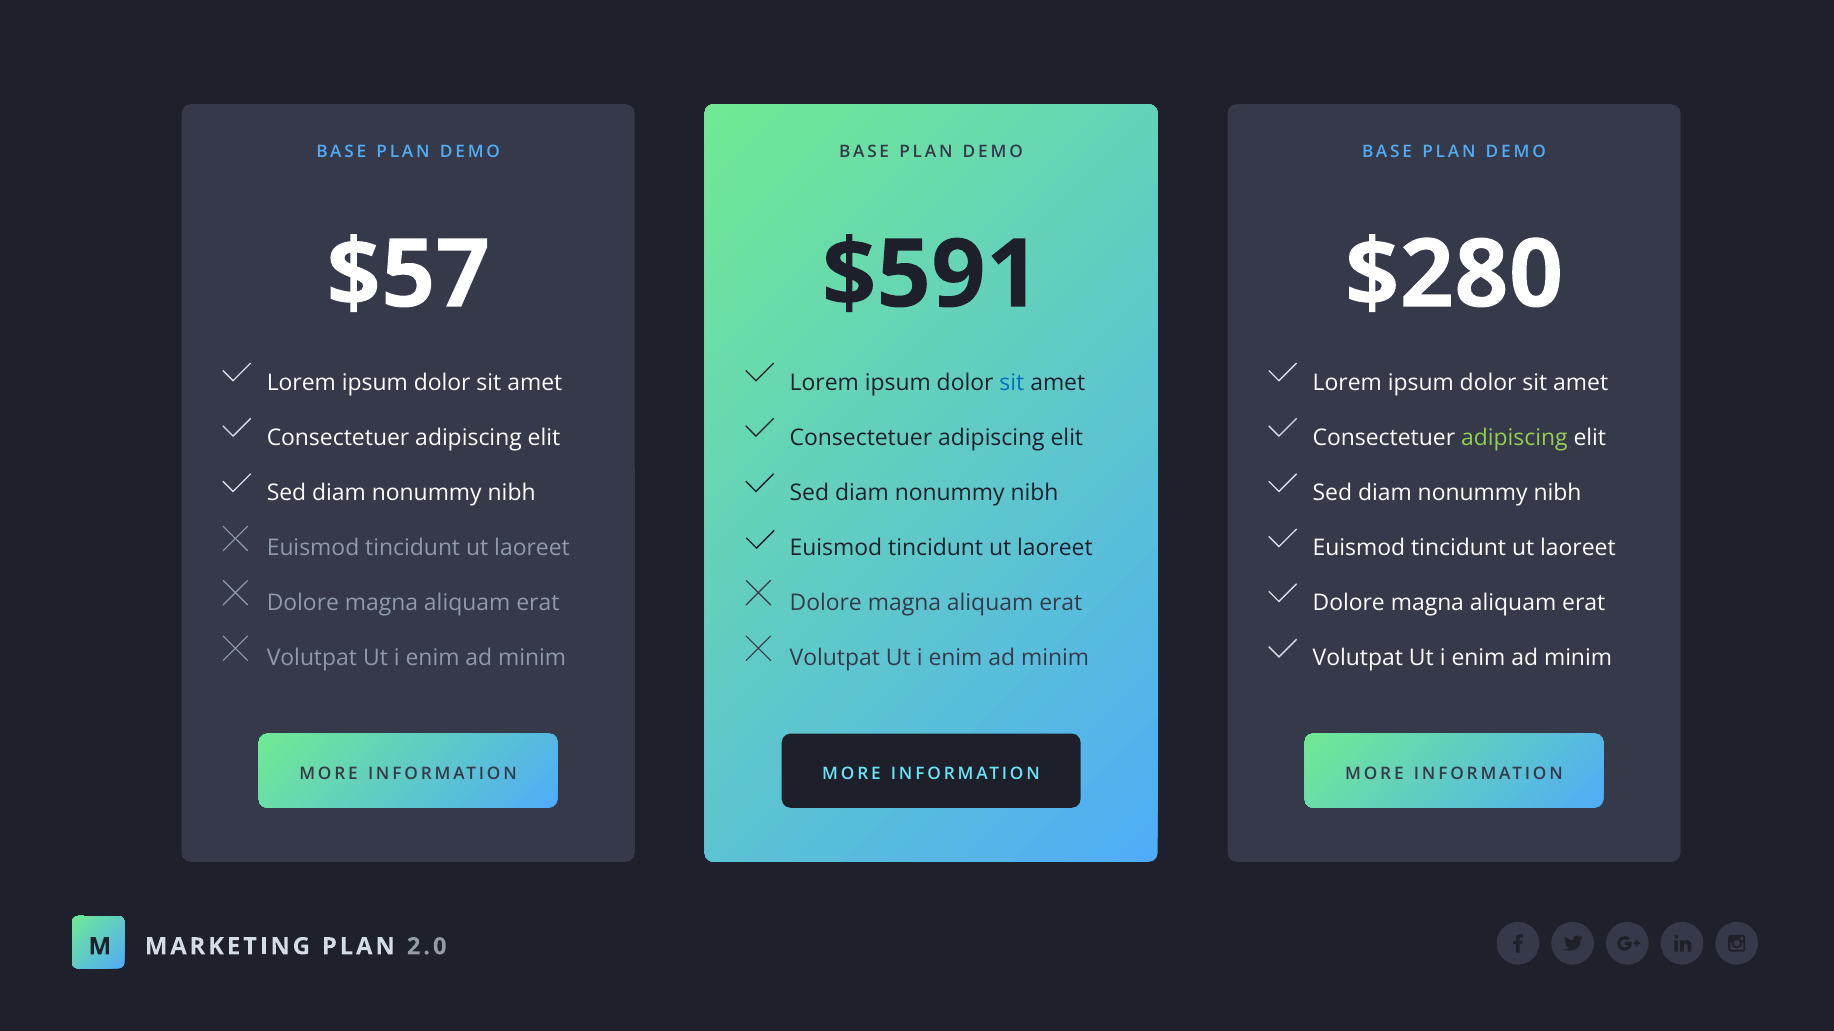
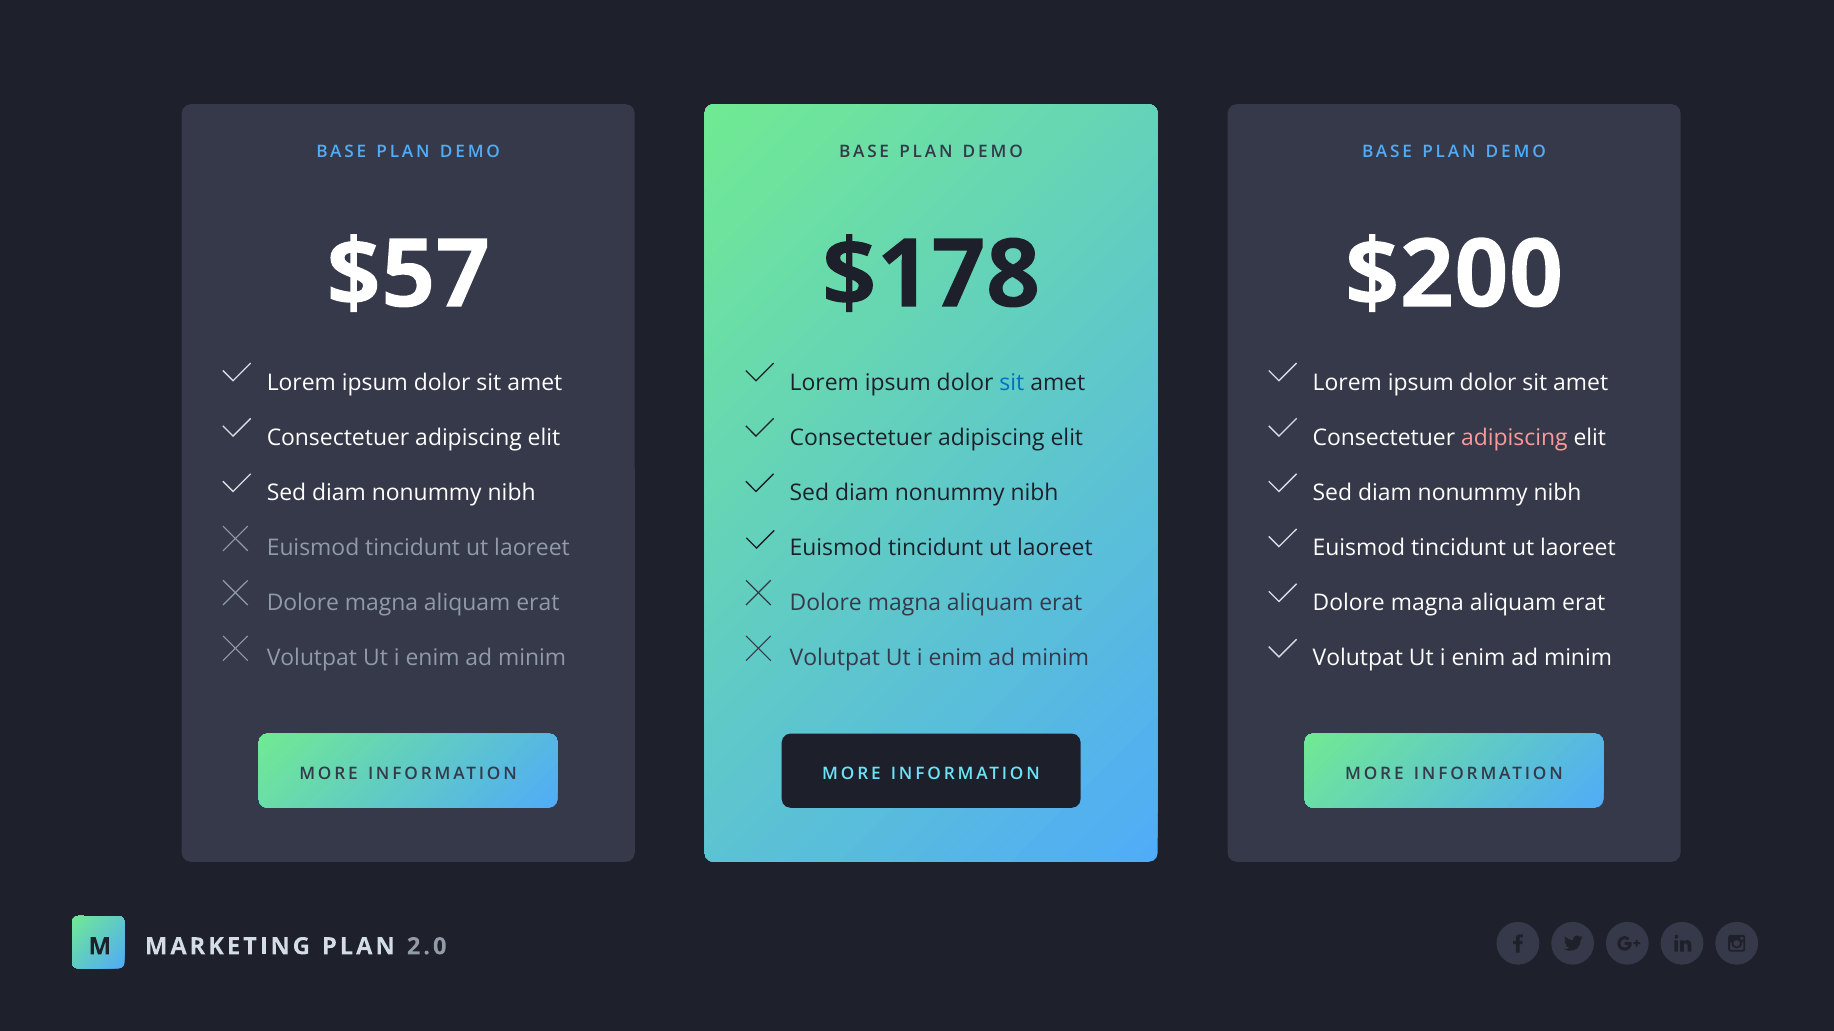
$591: $591 -> $178
$280: $280 -> $200
adipiscing at (1514, 438) colour: light green -> pink
